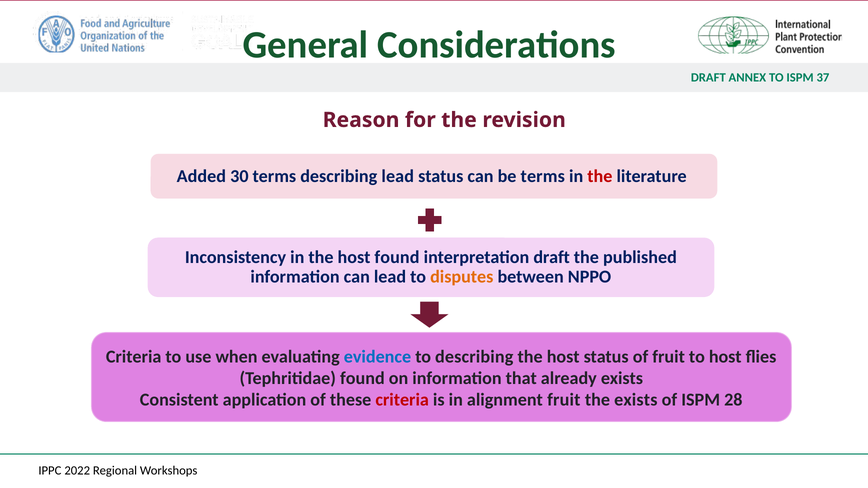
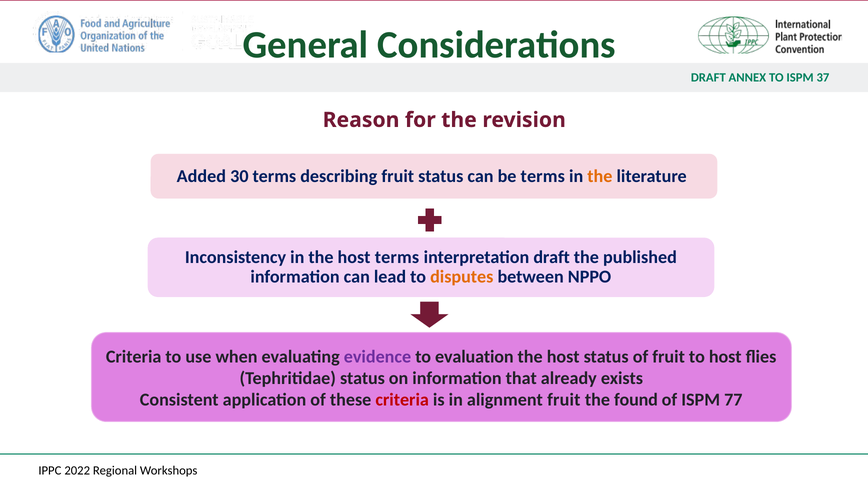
describing lead: lead -> fruit
the at (600, 176) colour: red -> orange
host found: found -> terms
evidence colour: blue -> purple
to describing: describing -> evaluation
Tephritidae found: found -> status
the exists: exists -> found
28: 28 -> 77
